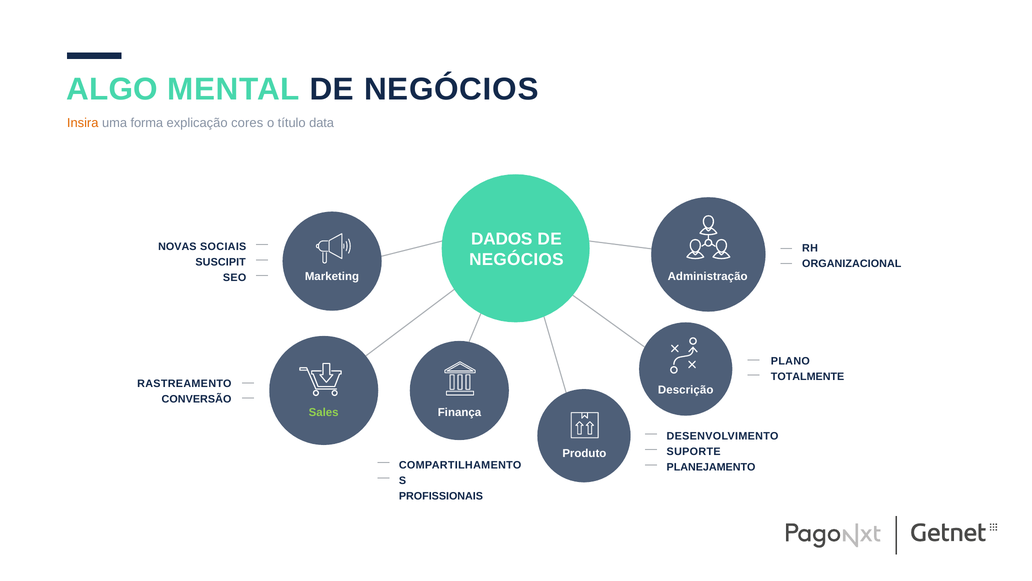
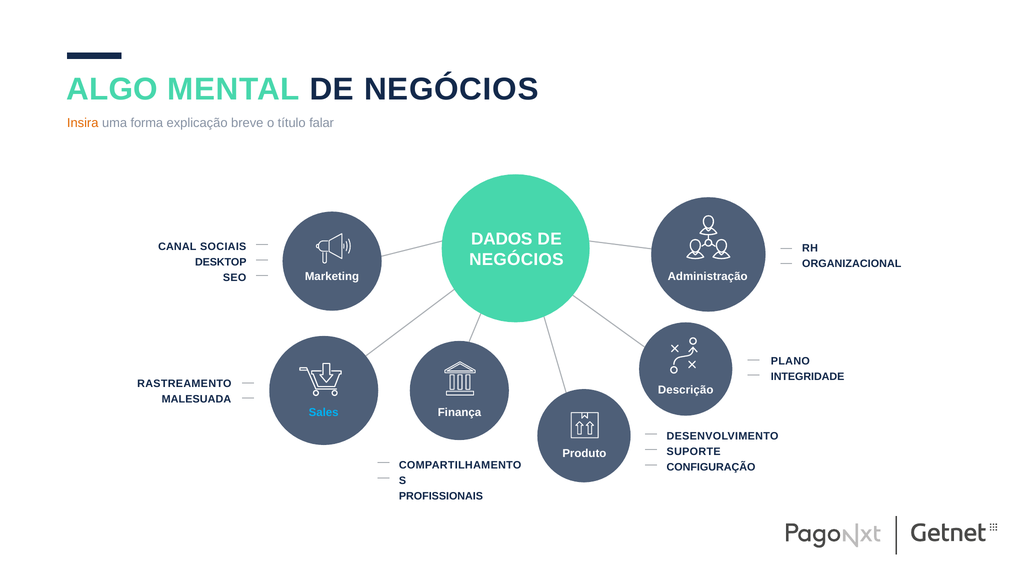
cores: cores -> breve
data: data -> falar
NOVAS: NOVAS -> CANAL
SUSCIPIT: SUSCIPIT -> DESKTOP
TOTALMENTE: TOTALMENTE -> INTEGRIDADE
CONVERSÃO: CONVERSÃO -> MALESUADA
Sales colour: light green -> light blue
PLANEJAMENTO: PLANEJAMENTO -> CONFIGURAÇÃO
